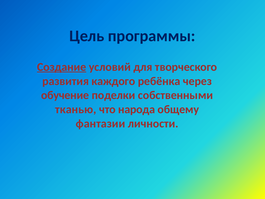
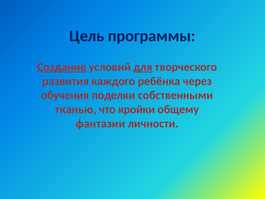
для underline: none -> present
обучение: обучение -> обучения
народа: народа -> кройки
